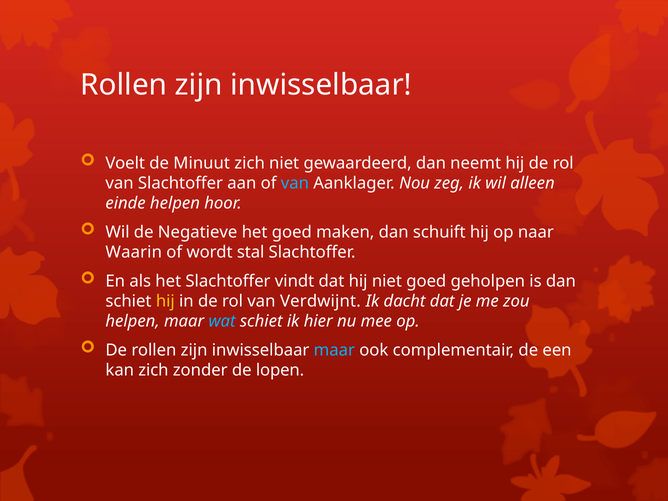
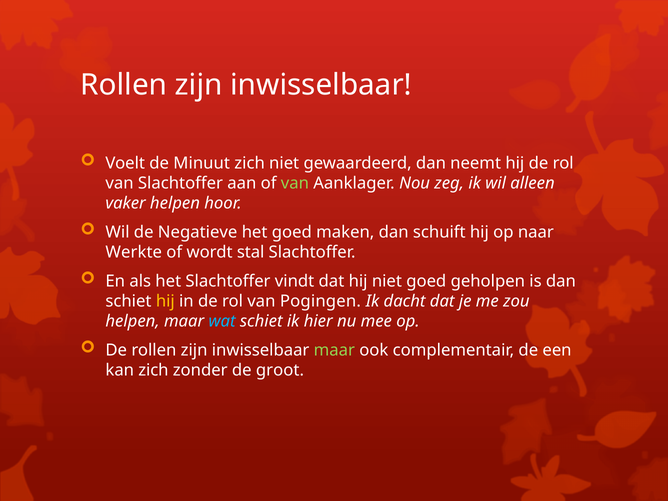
van at (295, 183) colour: light blue -> light green
einde: einde -> vaker
Waarin: Waarin -> Werkte
Verdwijnt: Verdwijnt -> Pogingen
maar at (334, 350) colour: light blue -> light green
lopen: lopen -> groot
